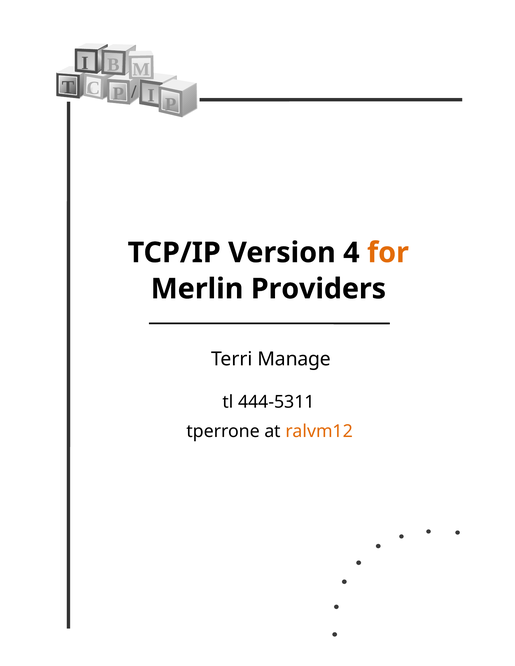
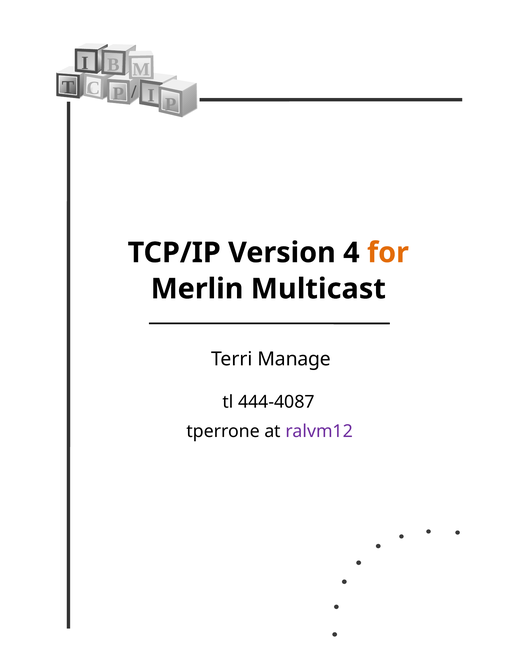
Providers: Providers -> Multicast
444-5311: 444-5311 -> 444-4087
ralvm12 colour: orange -> purple
